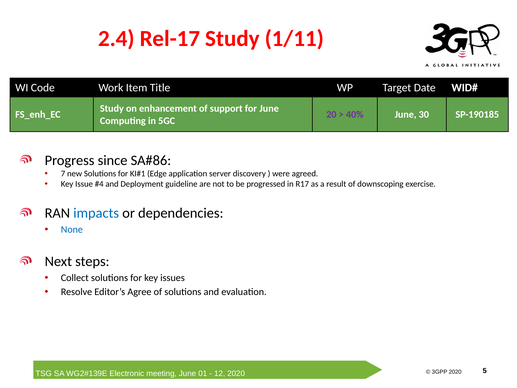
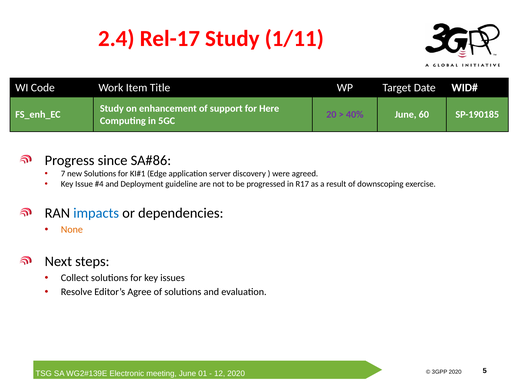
for June: June -> Here
30: 30 -> 60
None colour: blue -> orange
